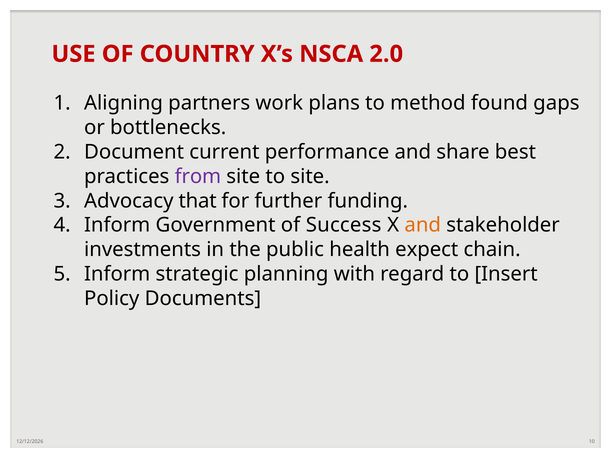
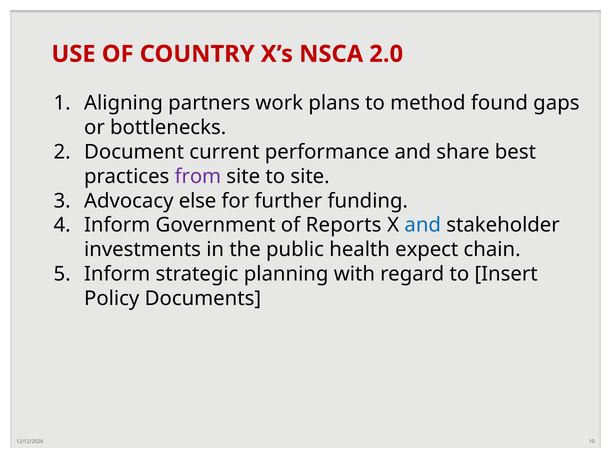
that: that -> else
Success: Success -> Reports
and at (423, 225) colour: orange -> blue
